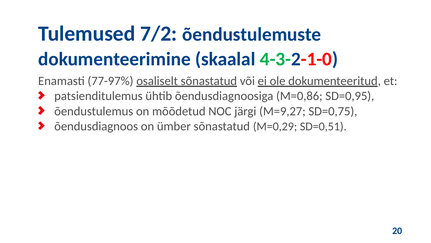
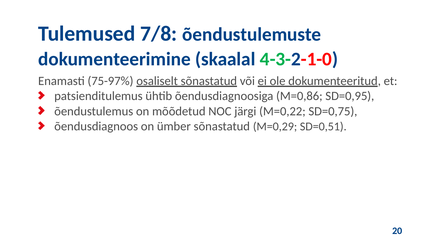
7/2: 7/2 -> 7/8
77-97%: 77-97% -> 75-97%
M=9,27: M=9,27 -> M=0,22
